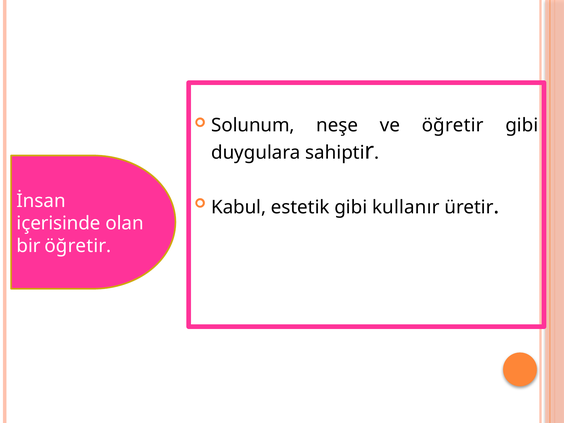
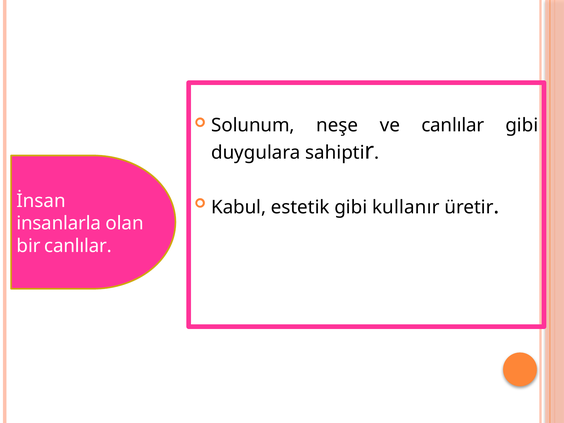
ve öğretir: öğretir -> canlılar
içerisinde: içerisinde -> insanlarla
bir öğretir: öğretir -> canlılar
